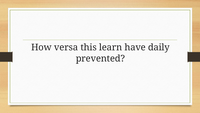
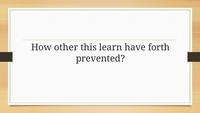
versa: versa -> other
daily: daily -> forth
